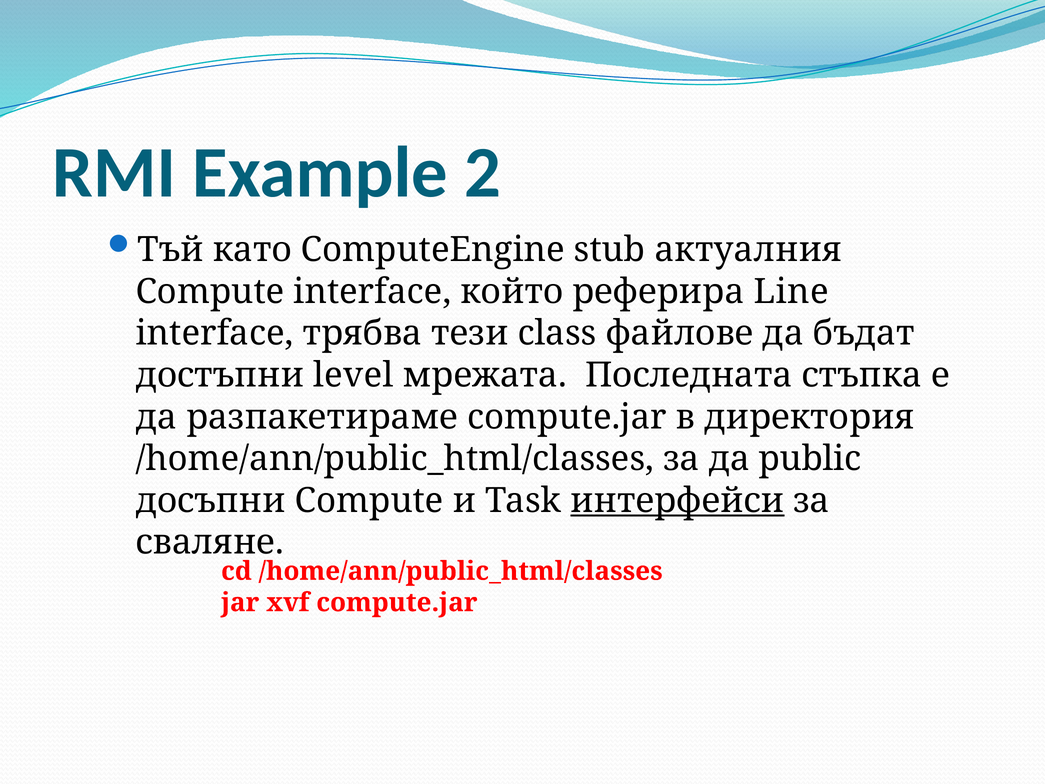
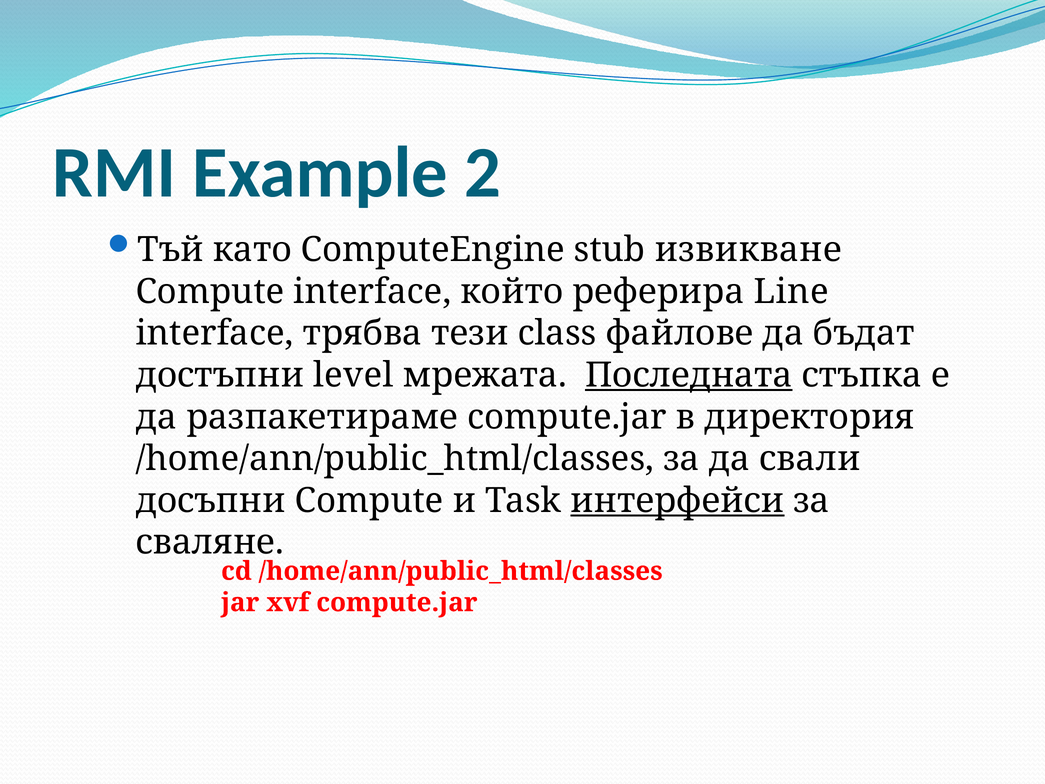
актуалния: актуалния -> извикване
Последната underline: none -> present
public: public -> свали
